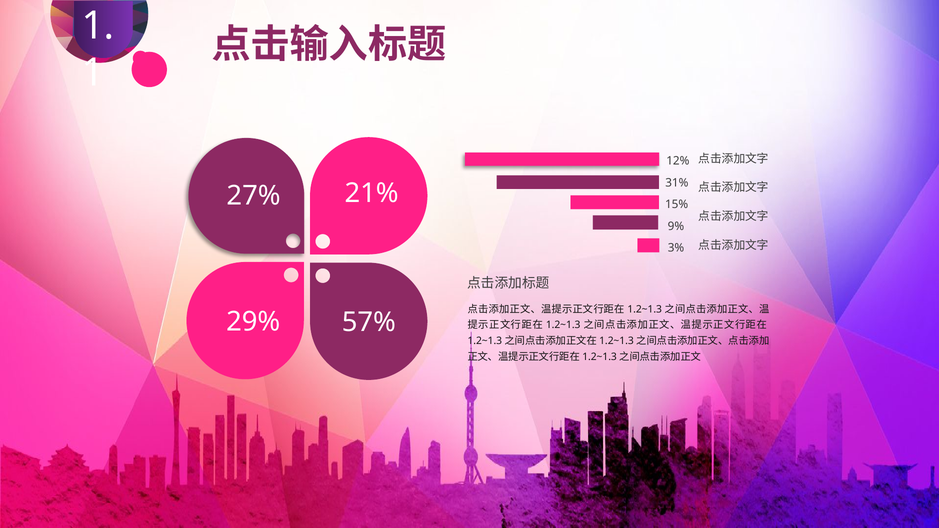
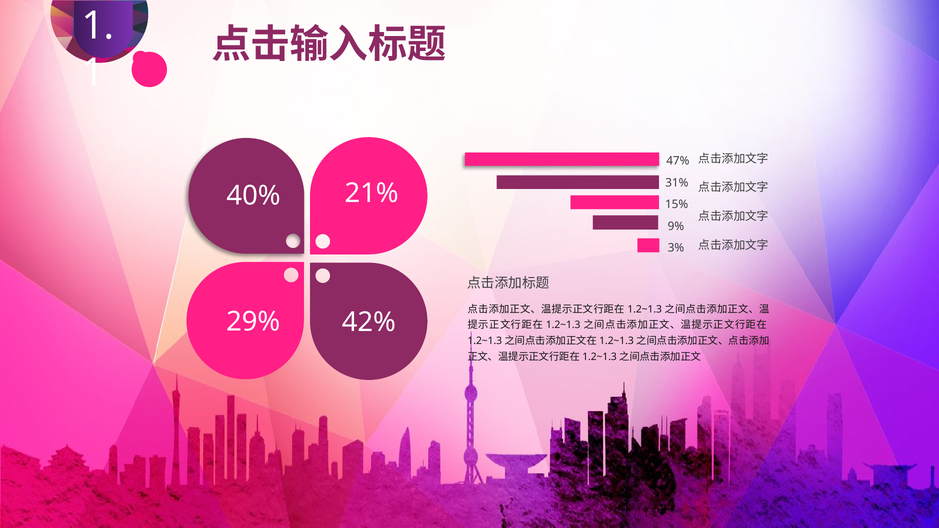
12%: 12% -> 47%
27%: 27% -> 40%
57%: 57% -> 42%
